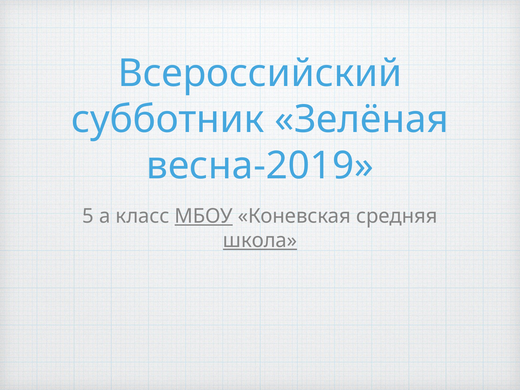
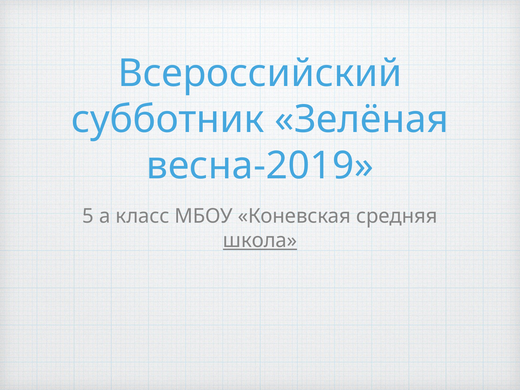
МБОУ underline: present -> none
